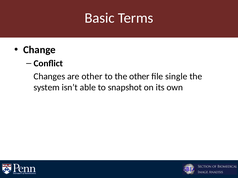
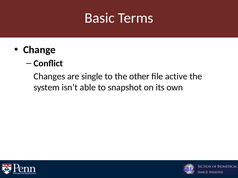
are other: other -> single
single: single -> active
